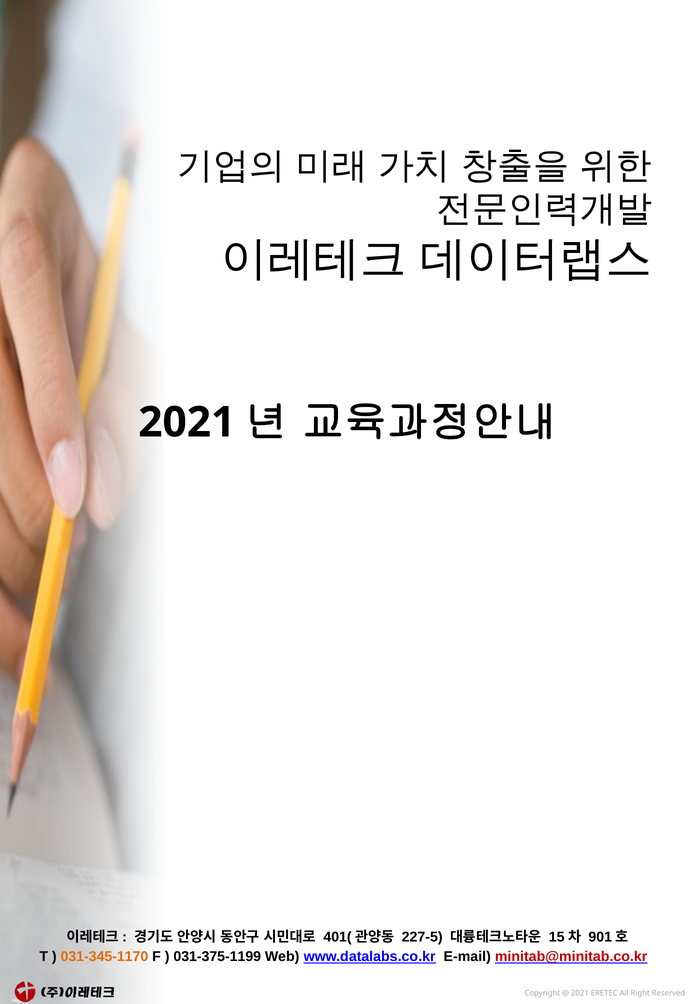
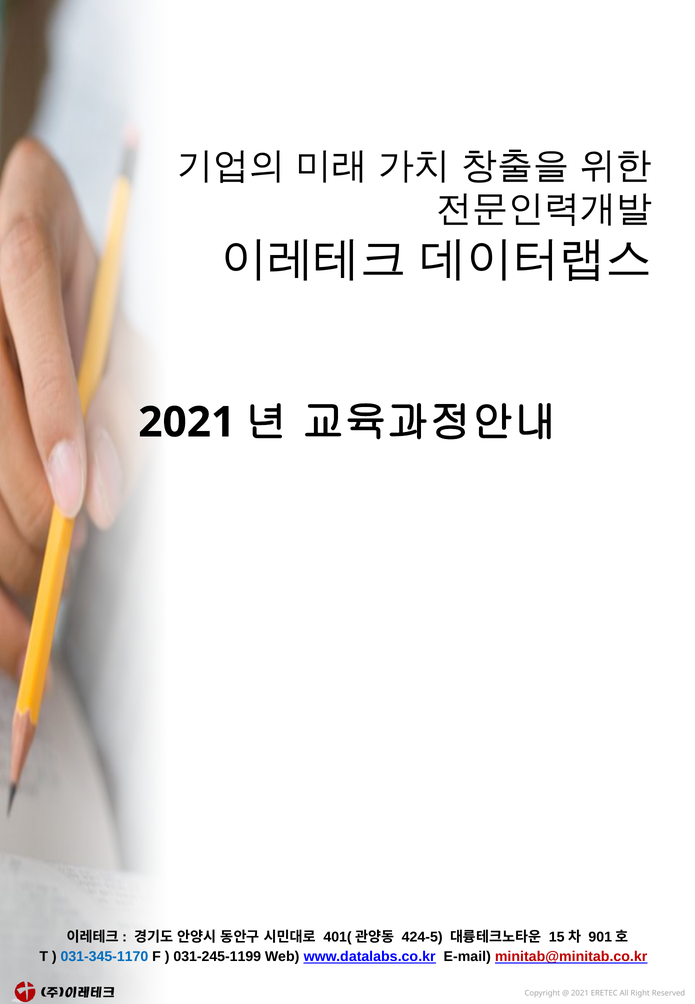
227-5: 227-5 -> 424-5
031-345-1170 colour: orange -> blue
031-375-1199: 031-375-1199 -> 031-245-1199
